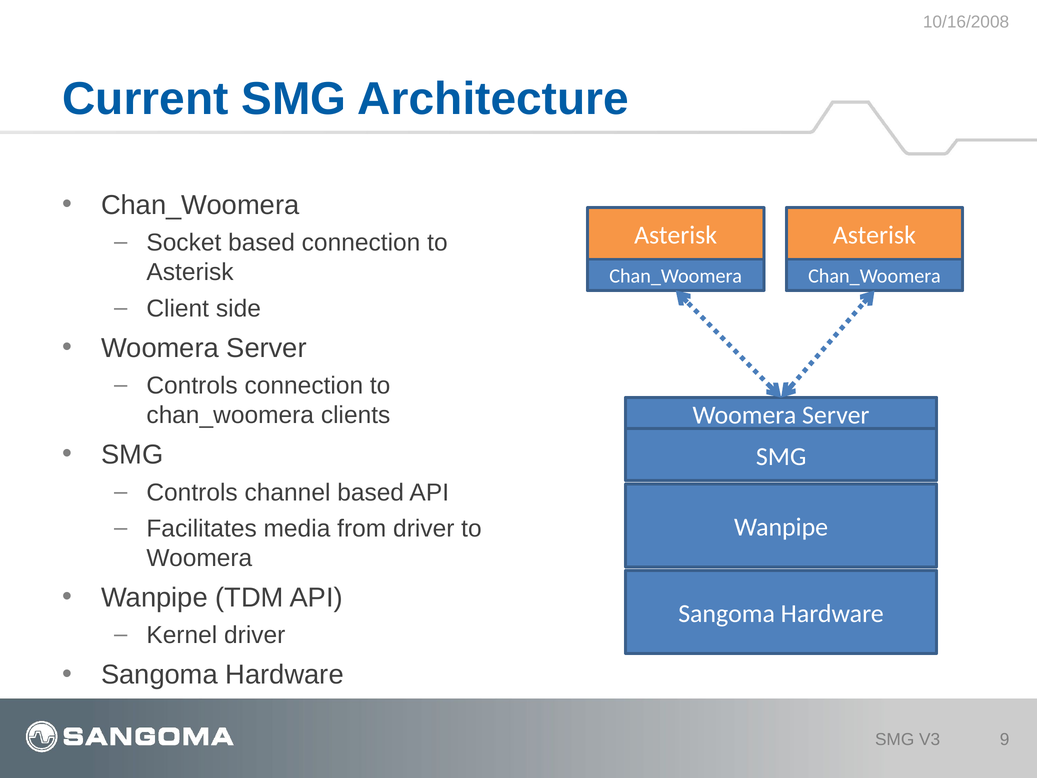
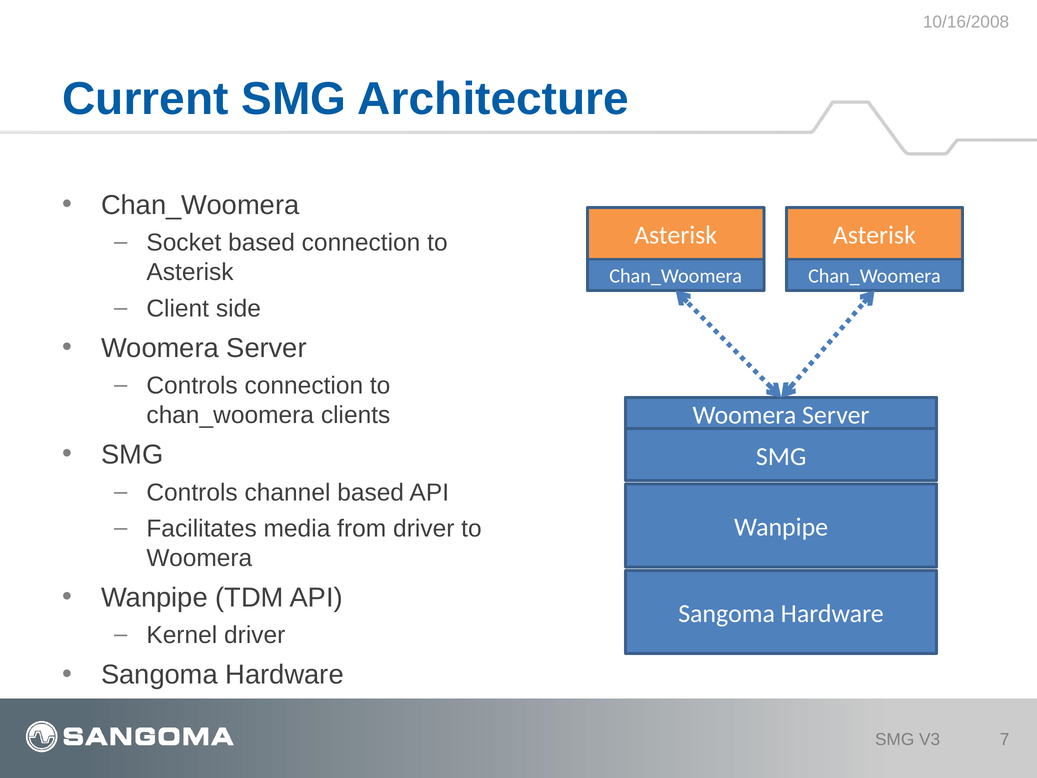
9: 9 -> 7
